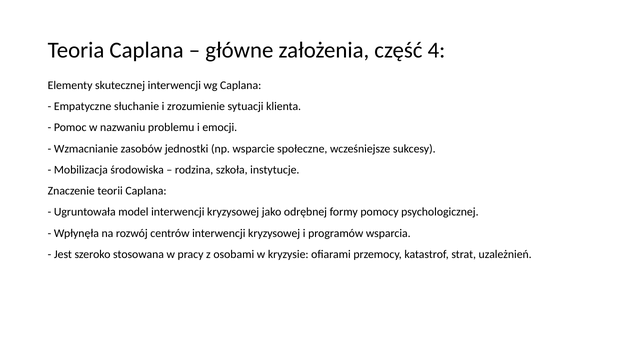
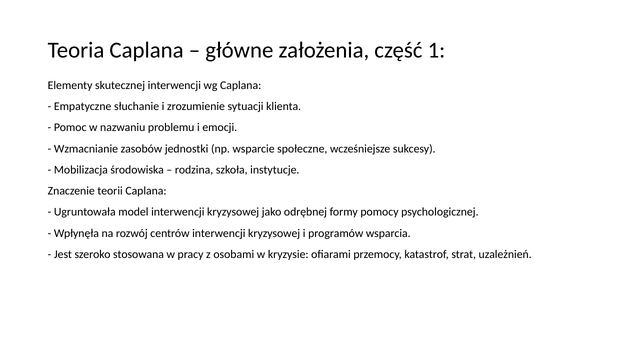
4: 4 -> 1
